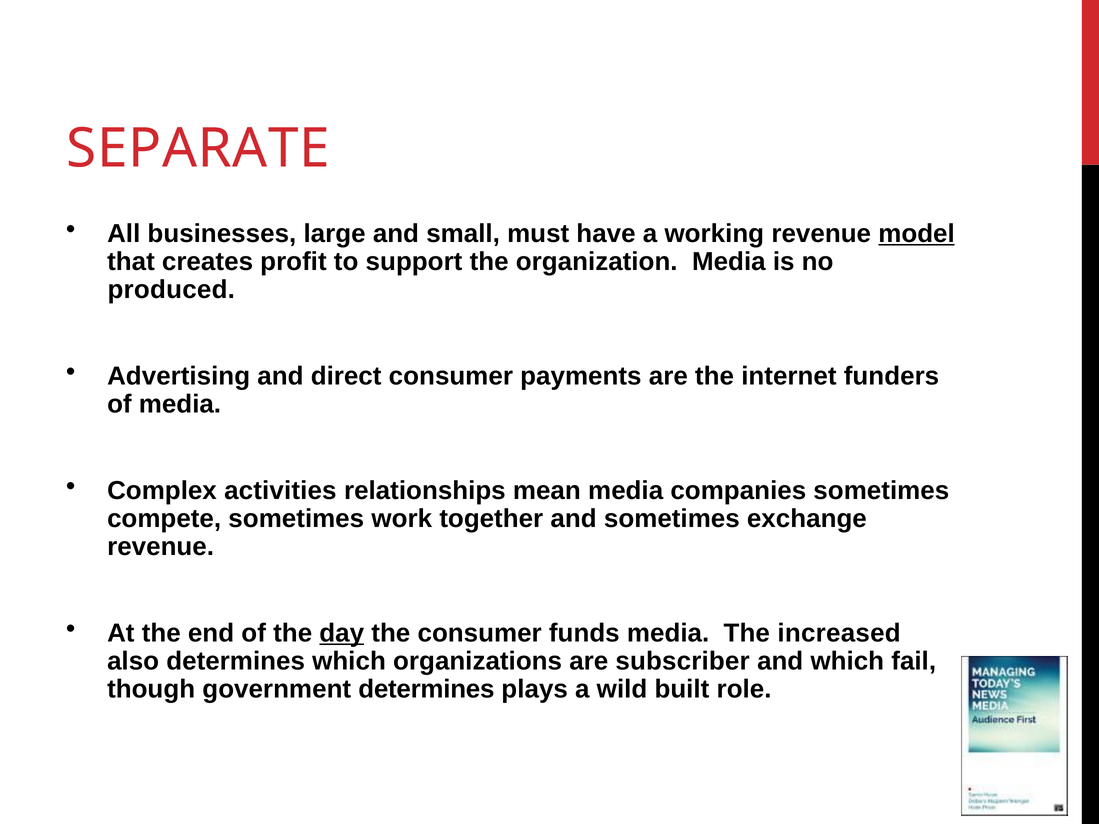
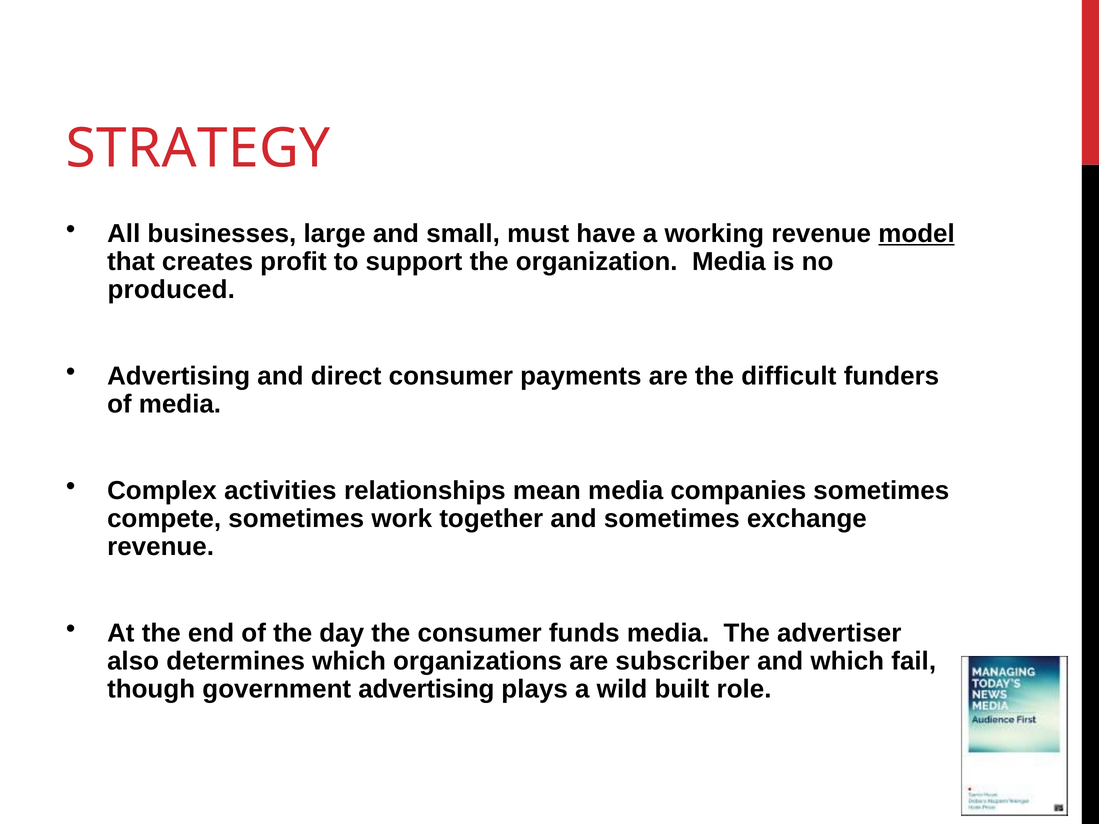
SEPARATE: SEPARATE -> STRATEGY
internet: internet -> difficult
day underline: present -> none
increased: increased -> advertiser
government determines: determines -> advertising
